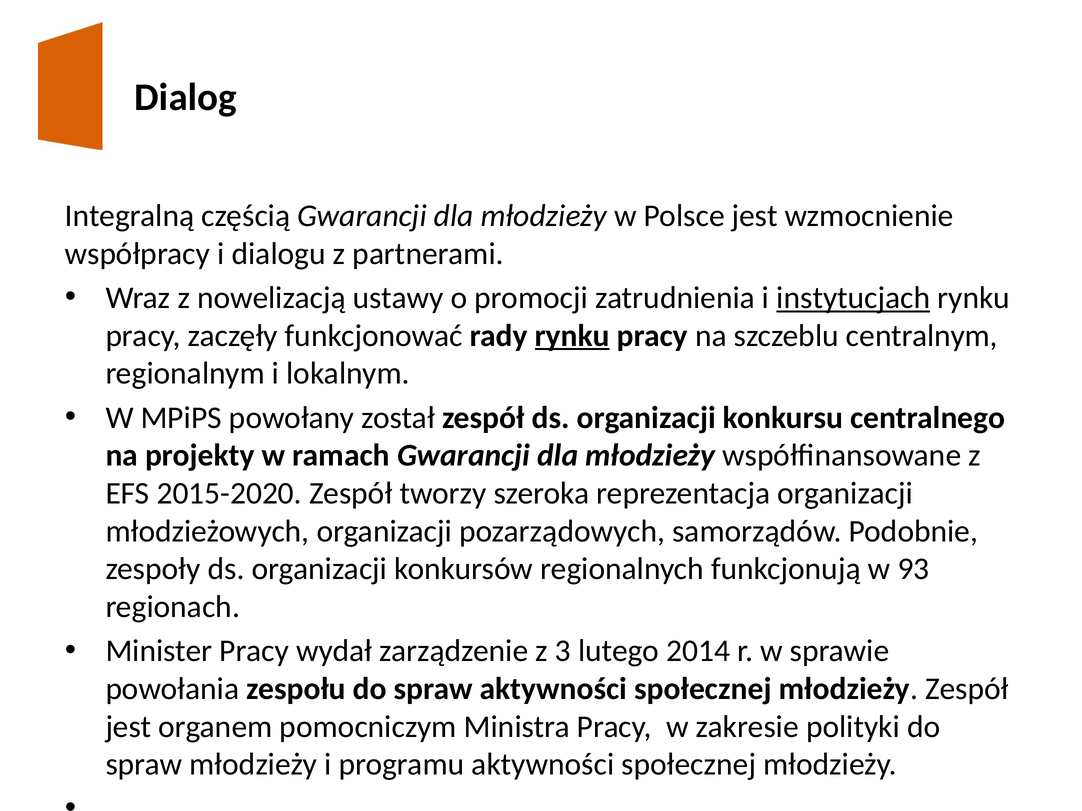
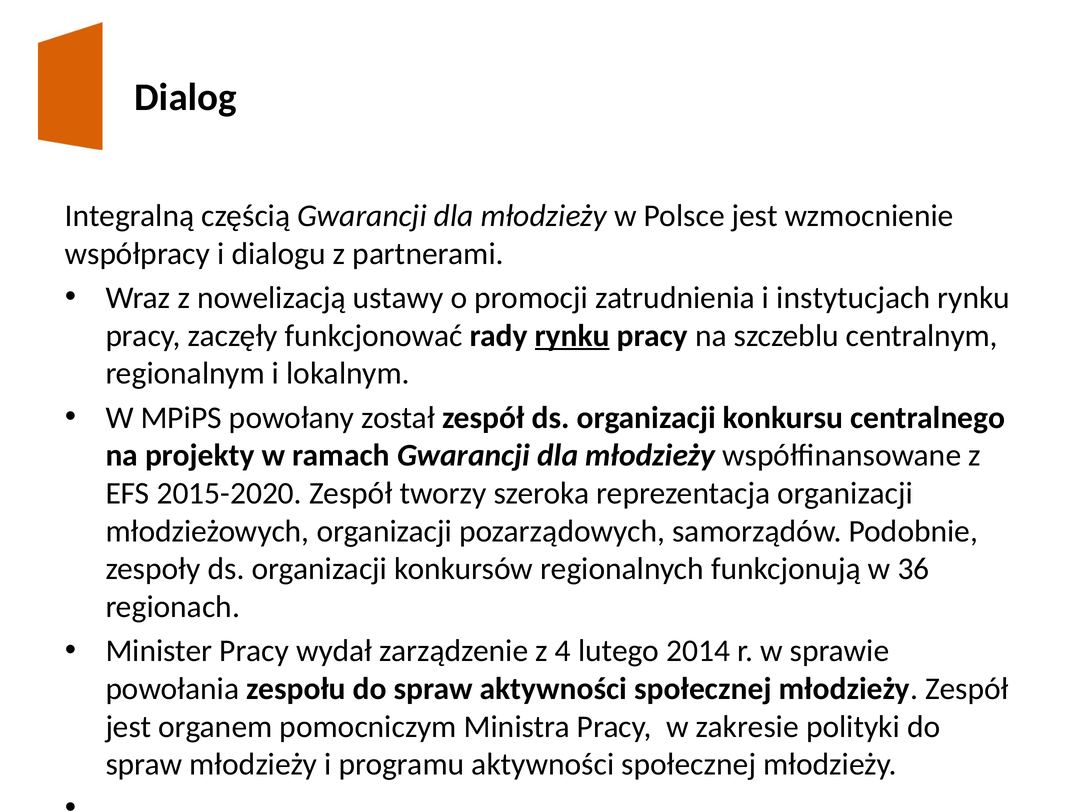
instytucjach underline: present -> none
93: 93 -> 36
3: 3 -> 4
